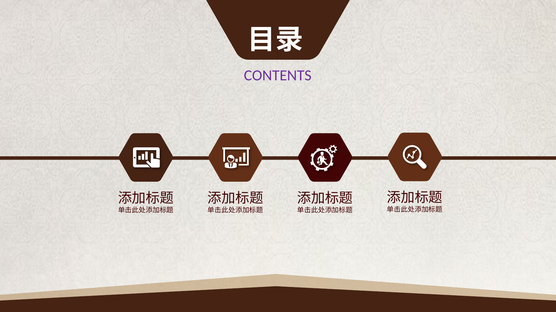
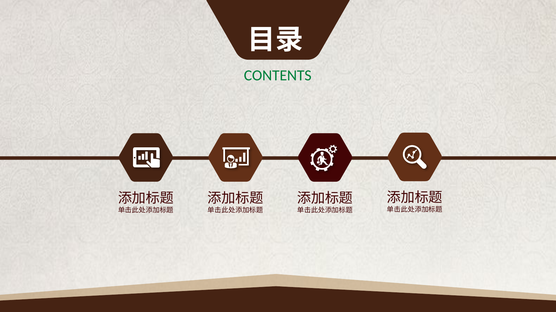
CONTENTS colour: purple -> green
